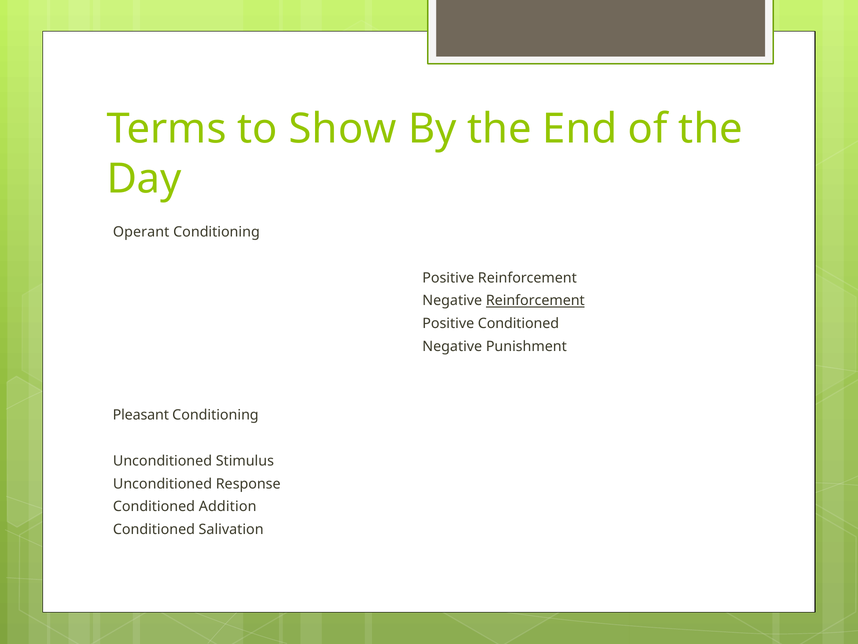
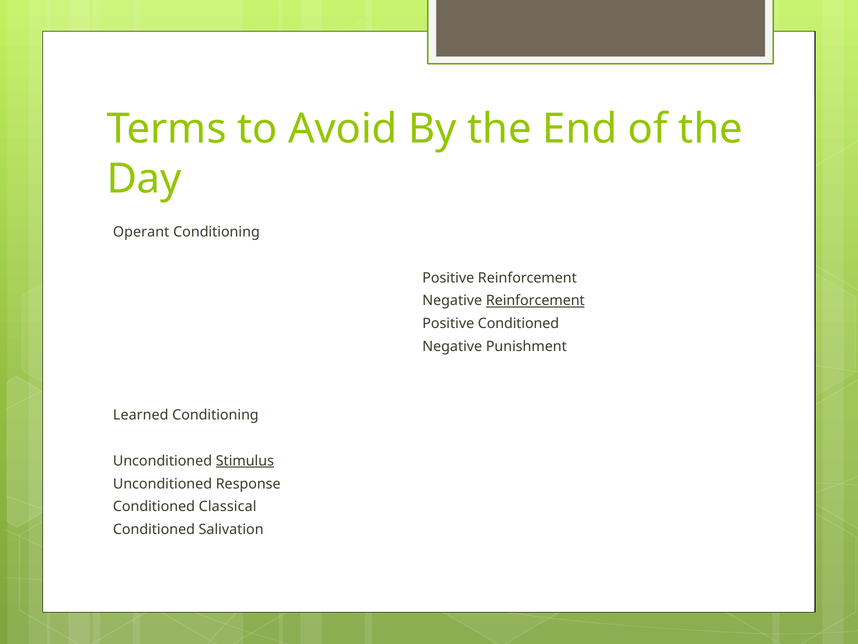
Show: Show -> Avoid
Pleasant: Pleasant -> Learned
Stimulus underline: none -> present
Addition: Addition -> Classical
